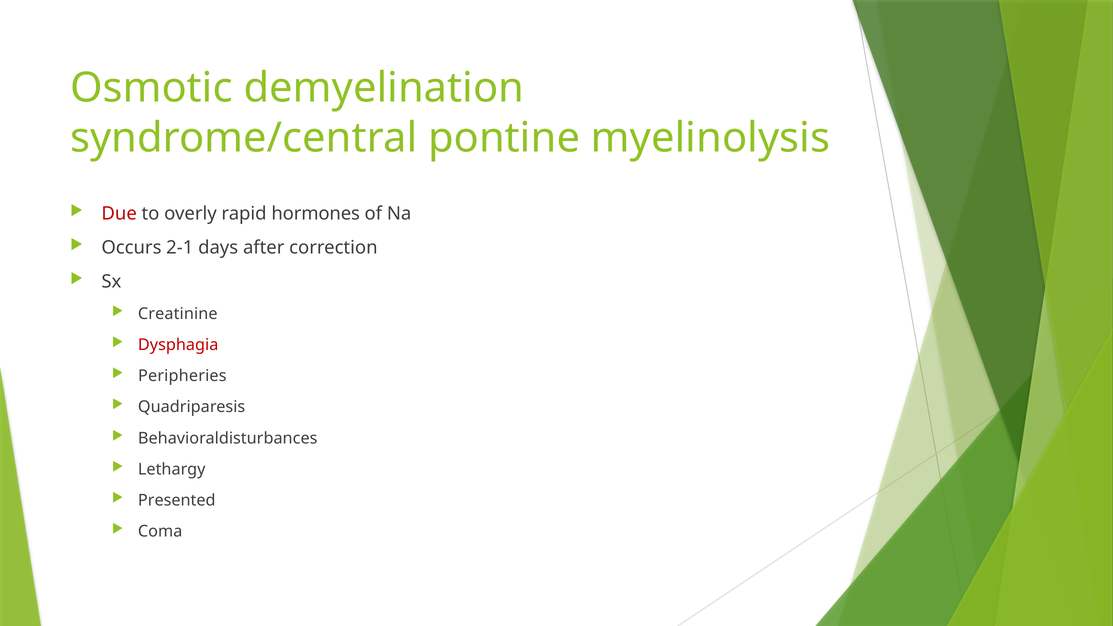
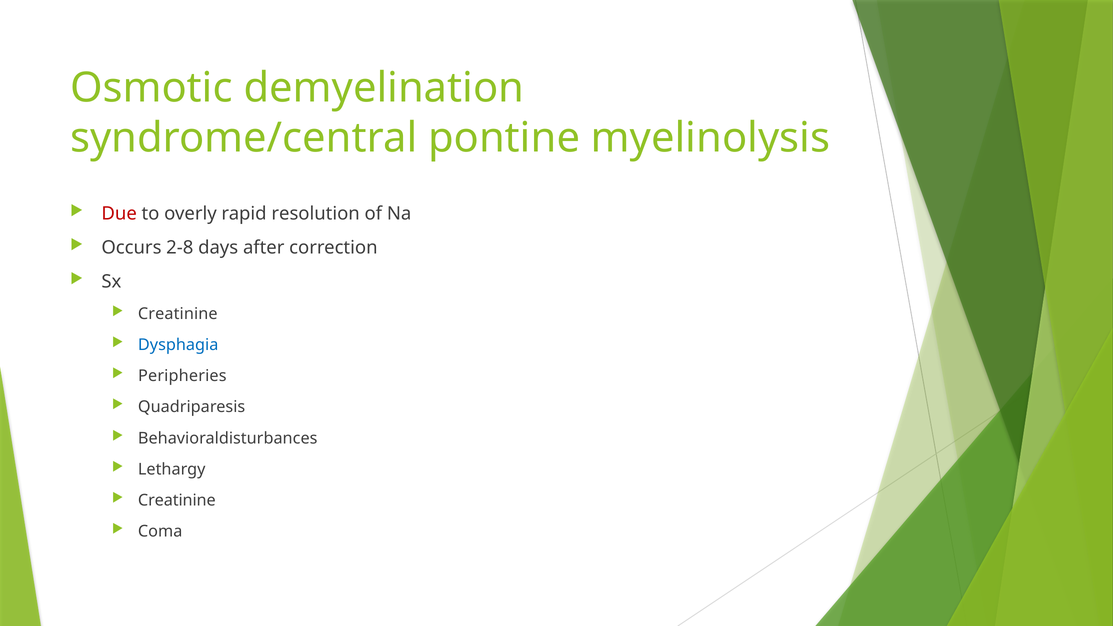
hormones: hormones -> resolution
2-1: 2-1 -> 2-8
Dysphagia colour: red -> blue
Presented at (177, 500): Presented -> Creatinine
